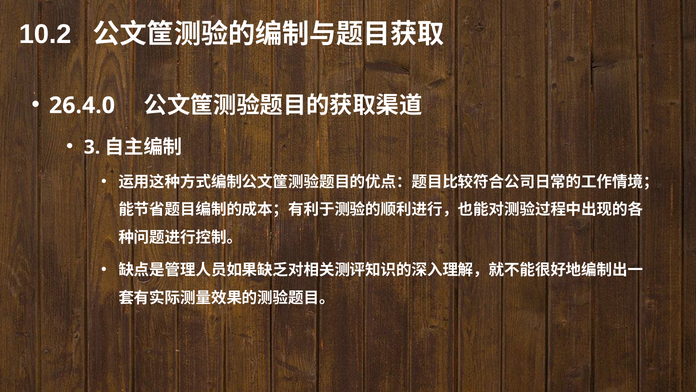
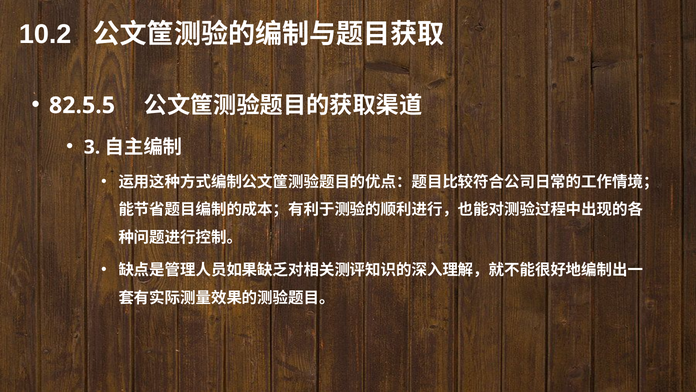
26.4.0: 26.4.0 -> 82.5.5
